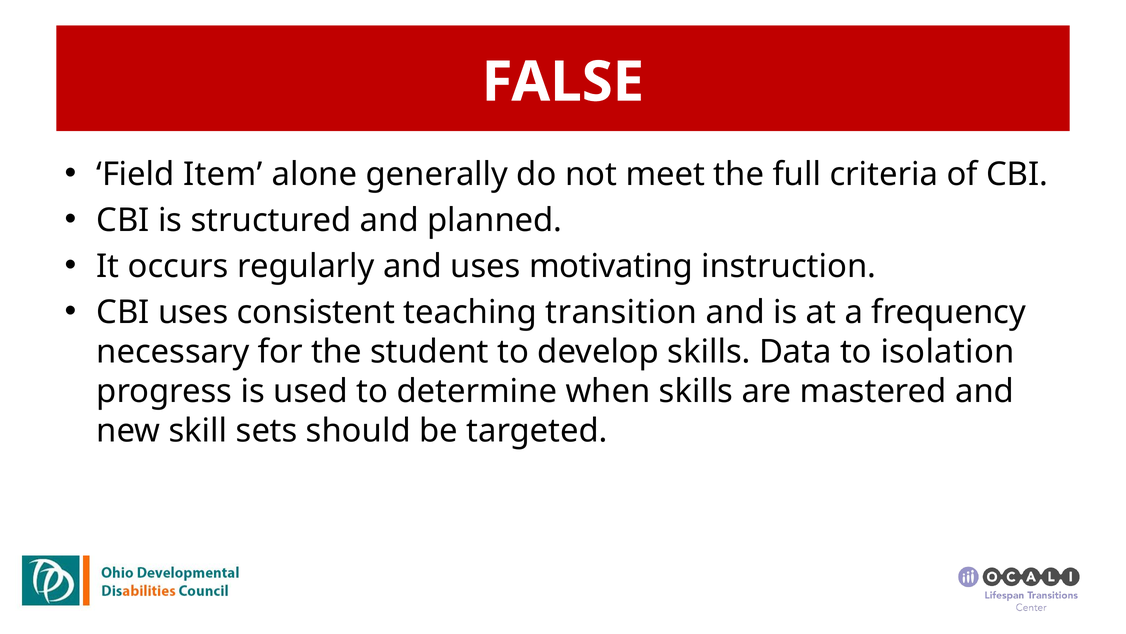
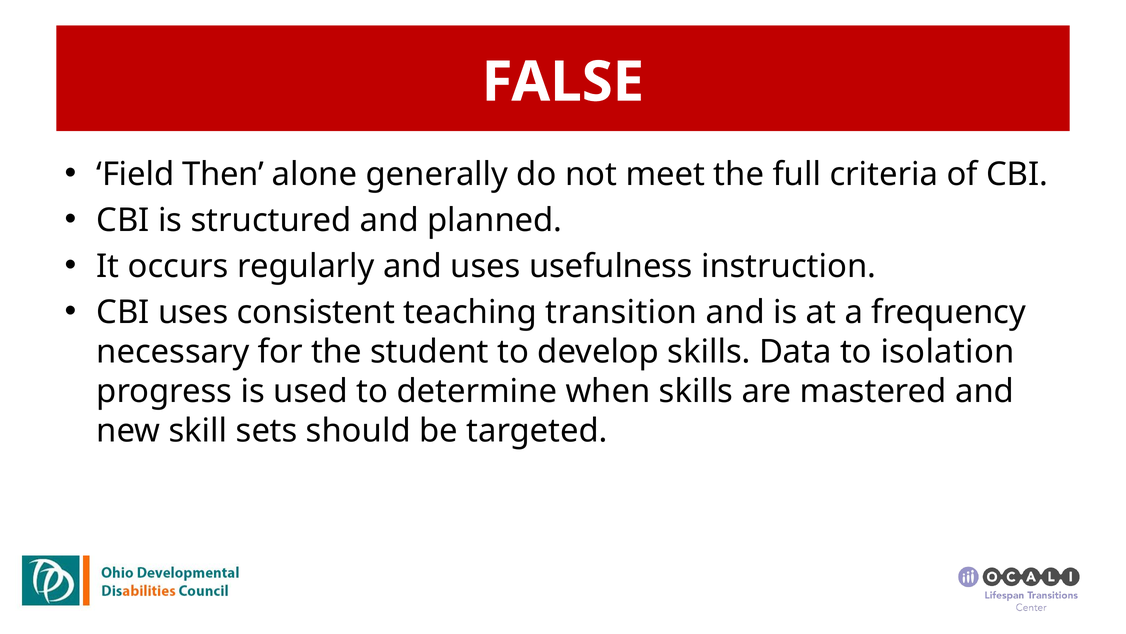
Item: Item -> Then
motivating: motivating -> usefulness
